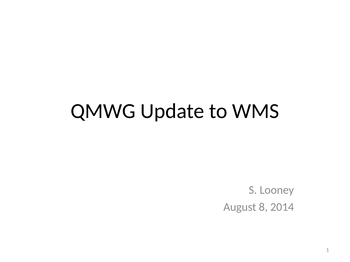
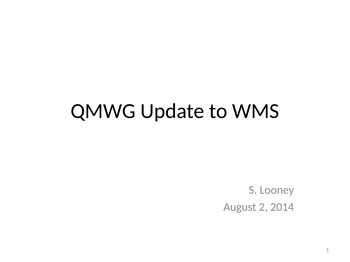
8: 8 -> 2
